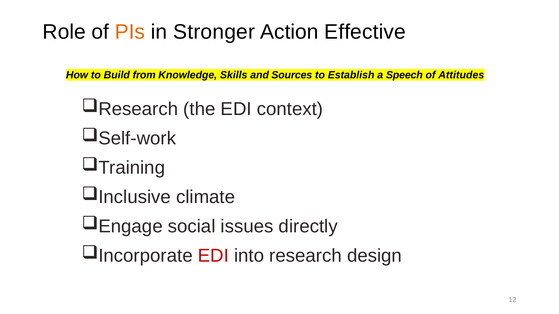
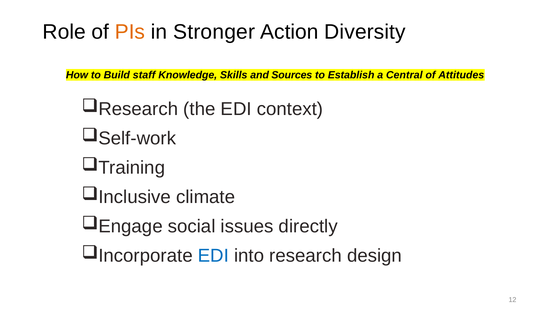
Effective: Effective -> Diversity
from: from -> staff
Speech: Speech -> Central
EDI at (213, 256) colour: red -> blue
